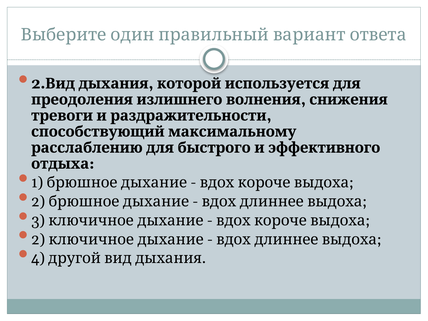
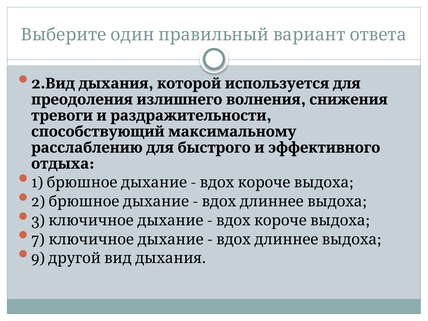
2 at (38, 239): 2 -> 7
4: 4 -> 9
